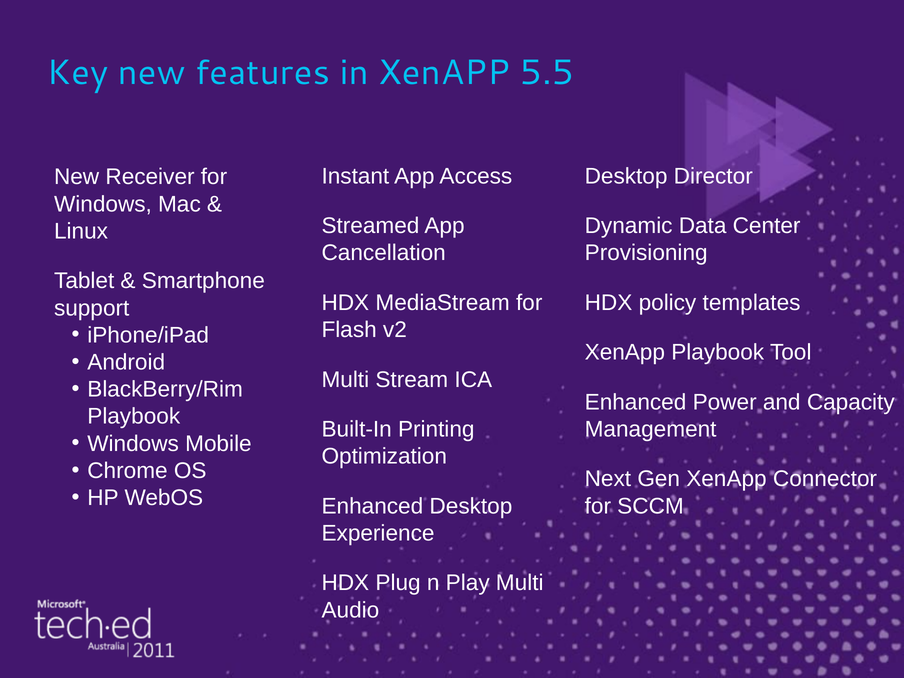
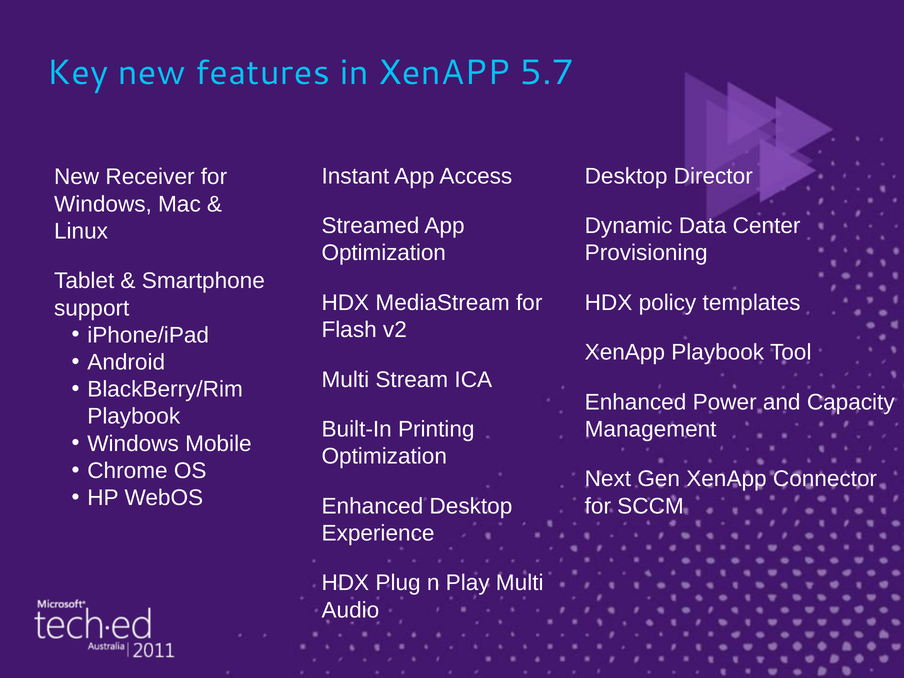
5.5: 5.5 -> 5.7
Cancellation at (384, 253): Cancellation -> Optimization
